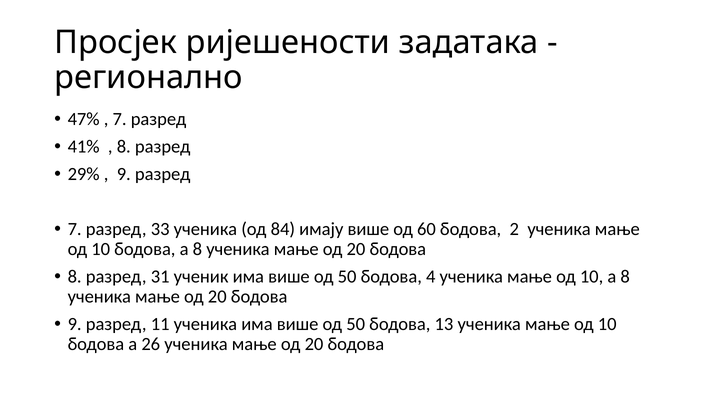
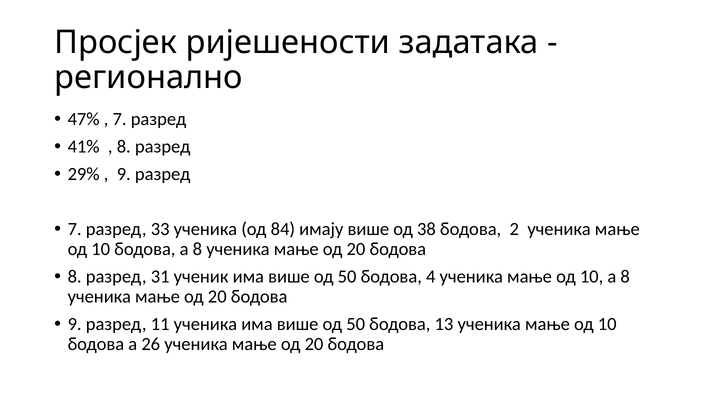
60: 60 -> 38
